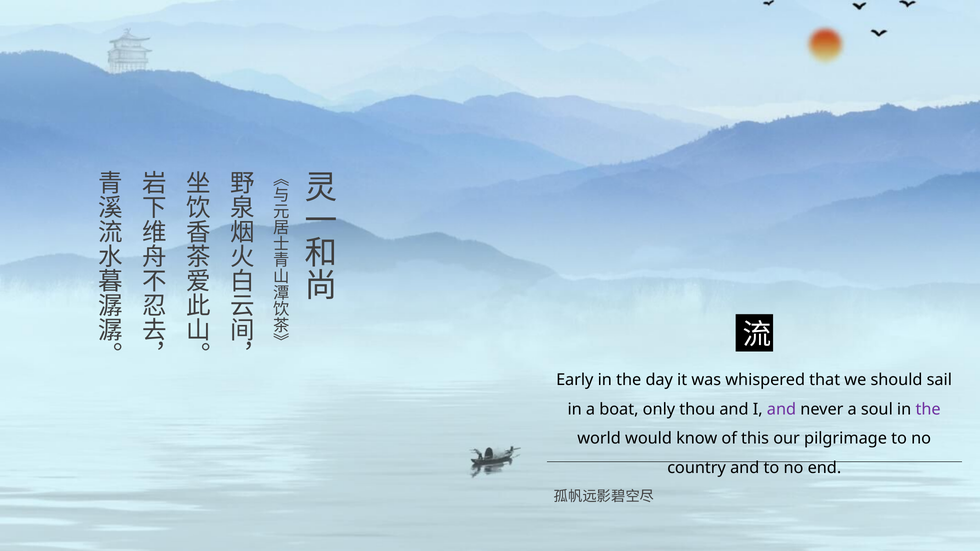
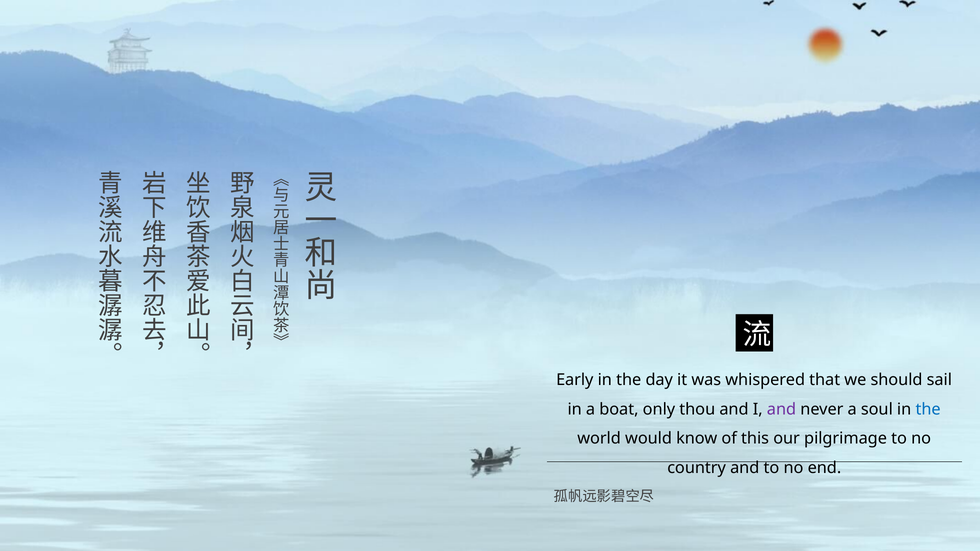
the at (928, 409) colour: purple -> blue
